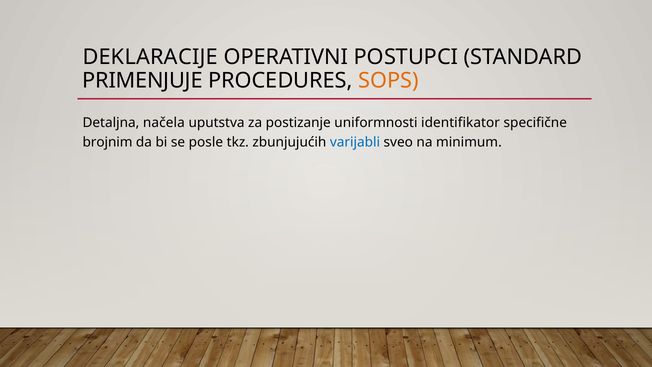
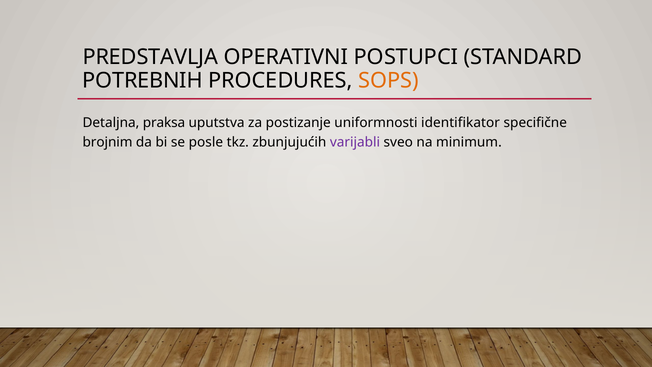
DEKLARACIJE: DEKLARACIJE -> PREDSTAVLJA
PRIMENJUJE: PRIMENJUJE -> POTREBNIH
načela: načela -> praksa
varijabli colour: blue -> purple
